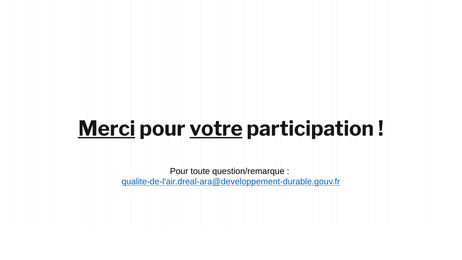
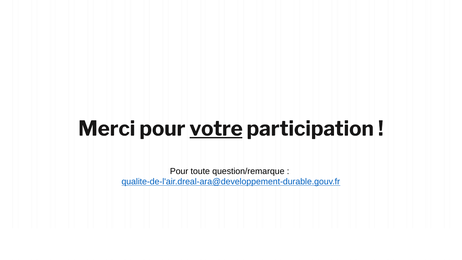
Merci underline: present -> none
